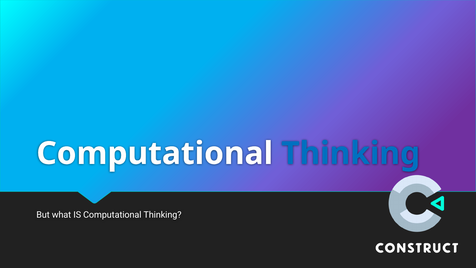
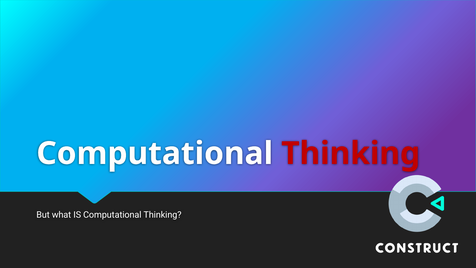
Thinking at (351, 153) colour: blue -> red
